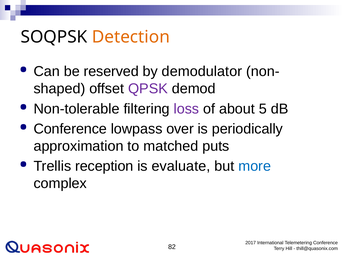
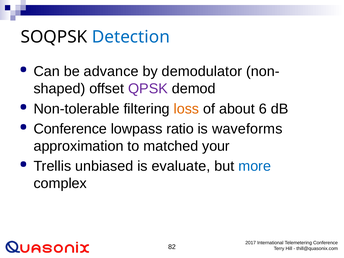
Detection colour: orange -> blue
reserved: reserved -> advance
loss colour: purple -> orange
5: 5 -> 6
over: over -> ratio
periodically: periodically -> waveforms
puts: puts -> your
reception: reception -> unbiased
